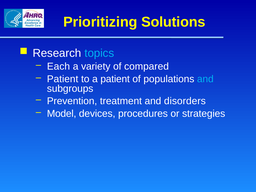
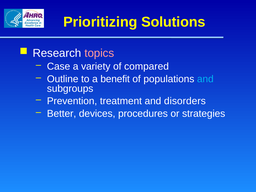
topics colour: light blue -> pink
Each: Each -> Case
Patient at (63, 79): Patient -> Outline
a patient: patient -> benefit
Model: Model -> Better
